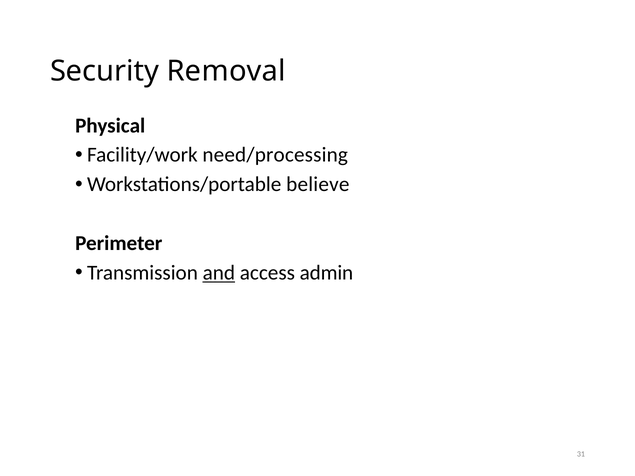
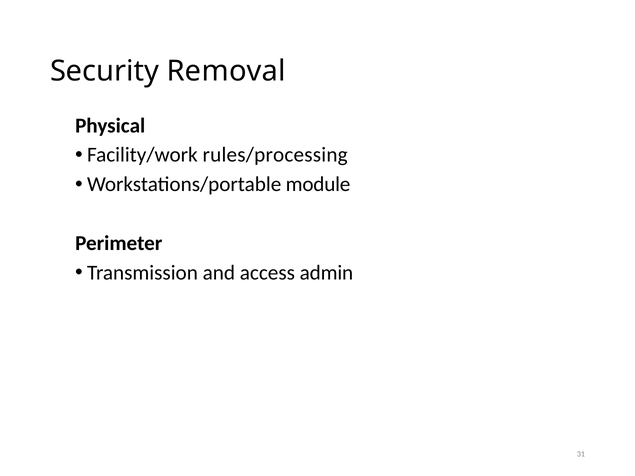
need/processing: need/processing -> rules/processing
believe: believe -> module
and underline: present -> none
